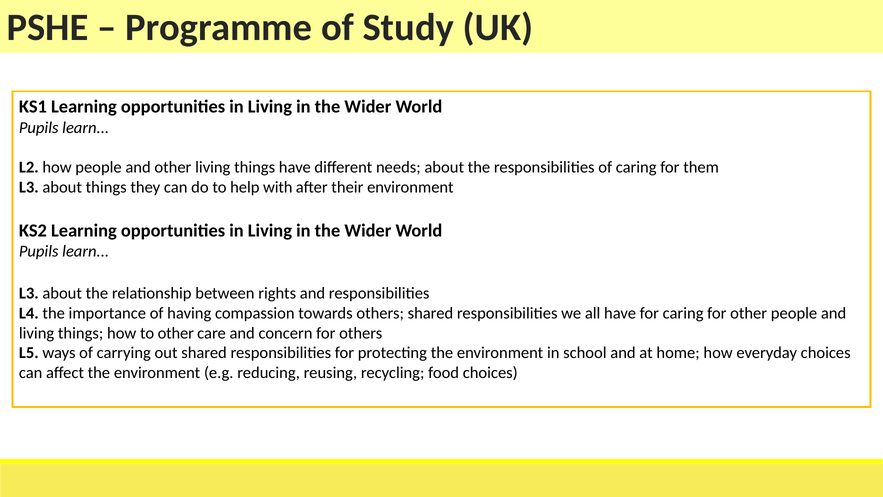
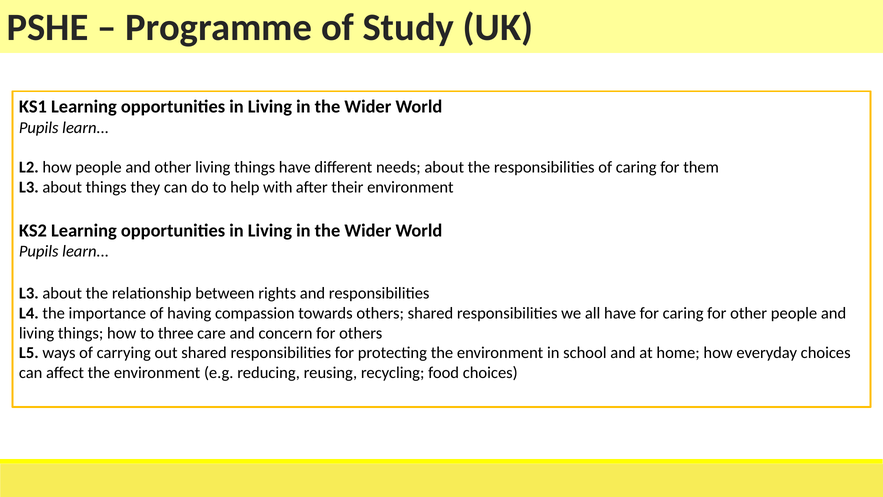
to other: other -> three
